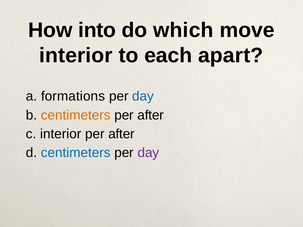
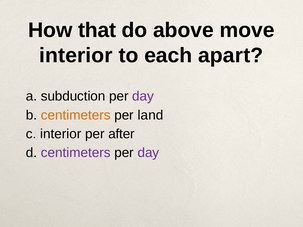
into: into -> that
which: which -> above
formations: formations -> subduction
day at (143, 96) colour: blue -> purple
after at (151, 115): after -> land
centimeters at (76, 153) colour: blue -> purple
